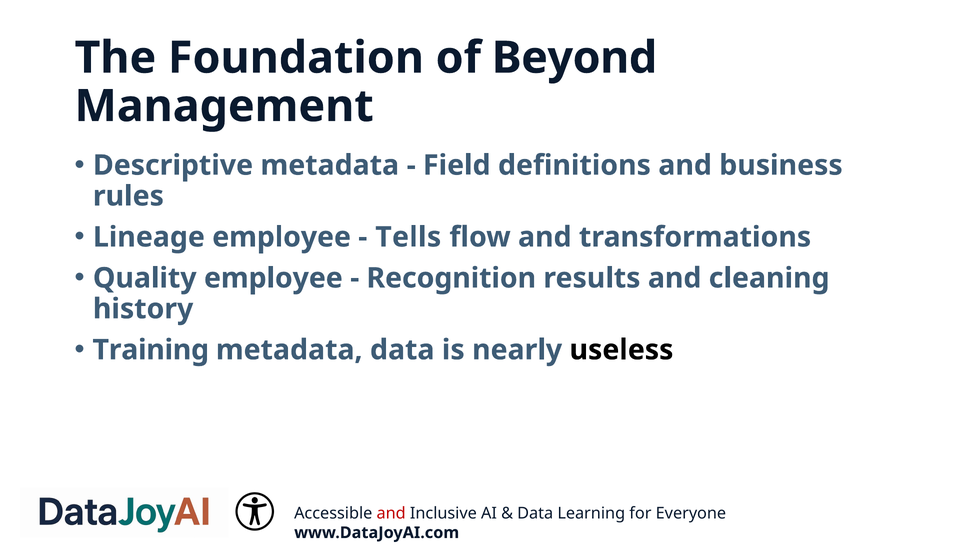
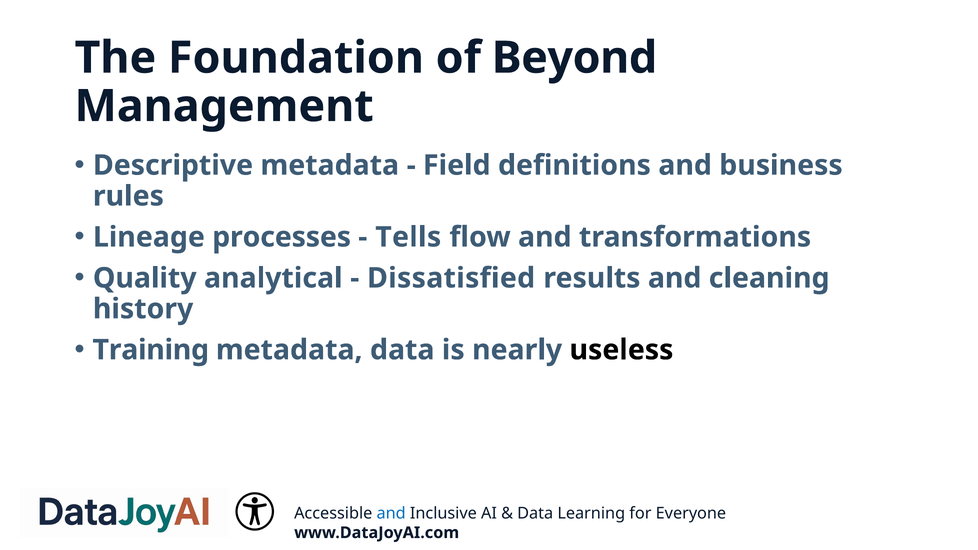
Lineage employee: employee -> processes
Quality employee: employee -> analytical
Recognition: Recognition -> Dissatisfied
and at (391, 513) colour: red -> blue
